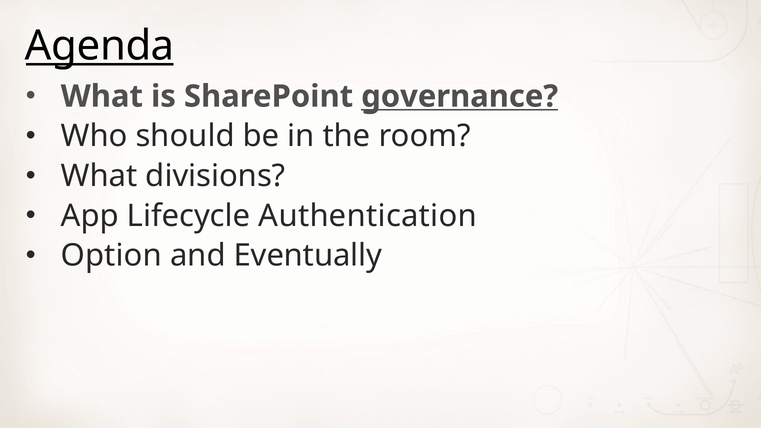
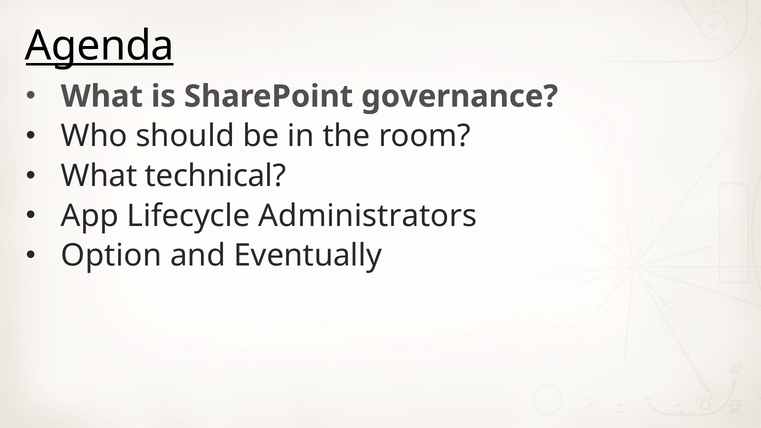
governance underline: present -> none
divisions: divisions -> technical
Authentication: Authentication -> Administrators
